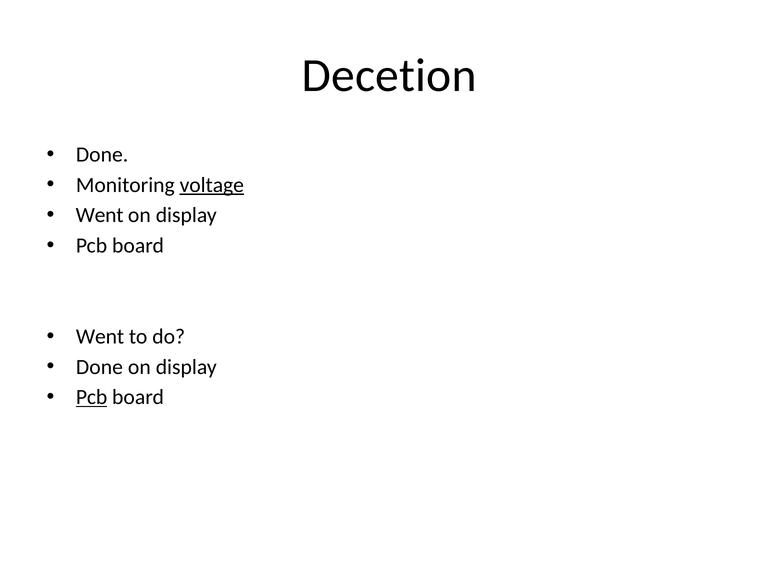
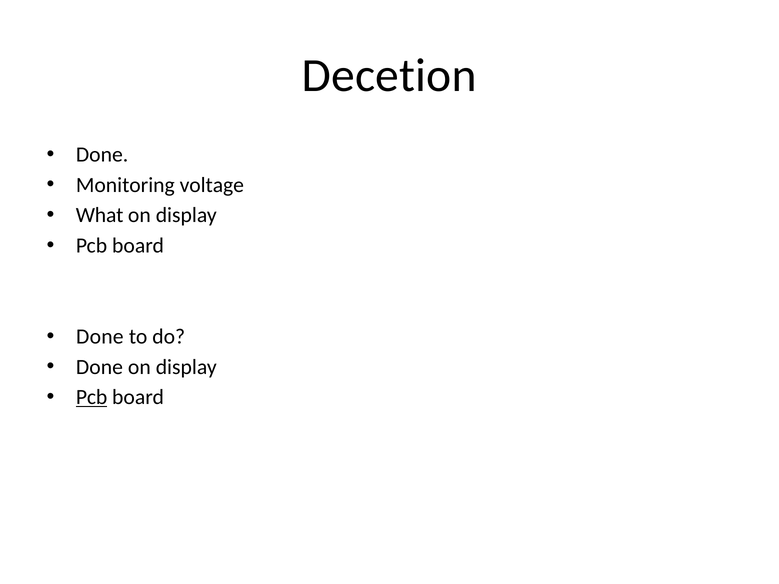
voltage underline: present -> none
Went at (100, 215): Went -> What
Went at (100, 337): Went -> Done
